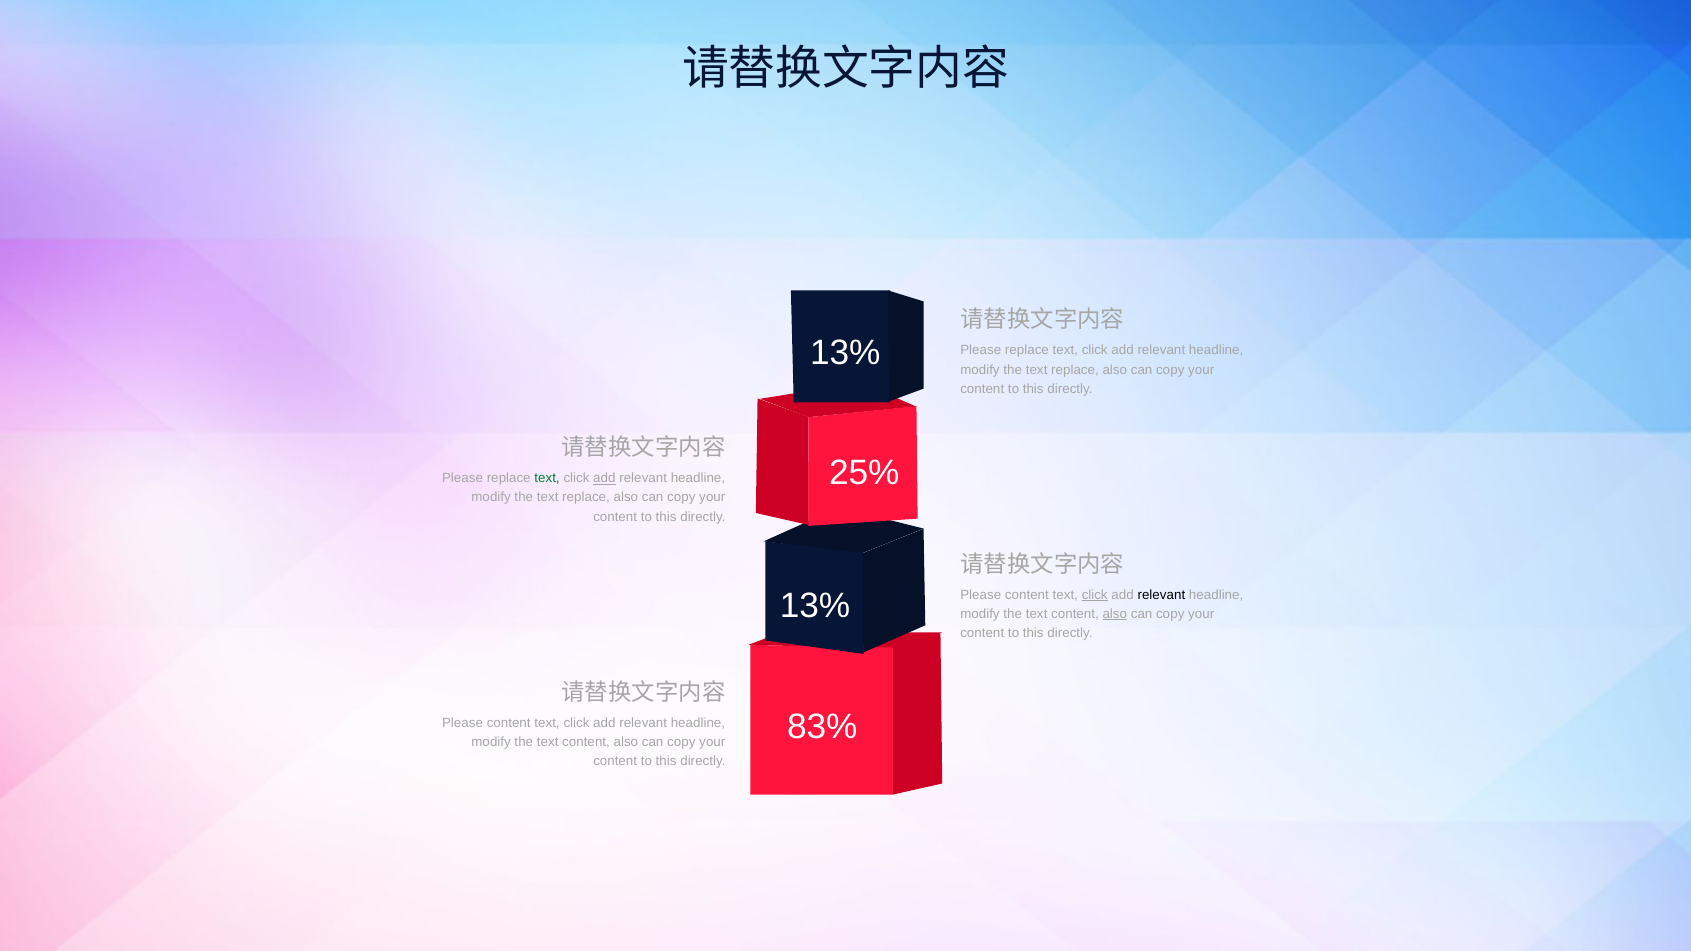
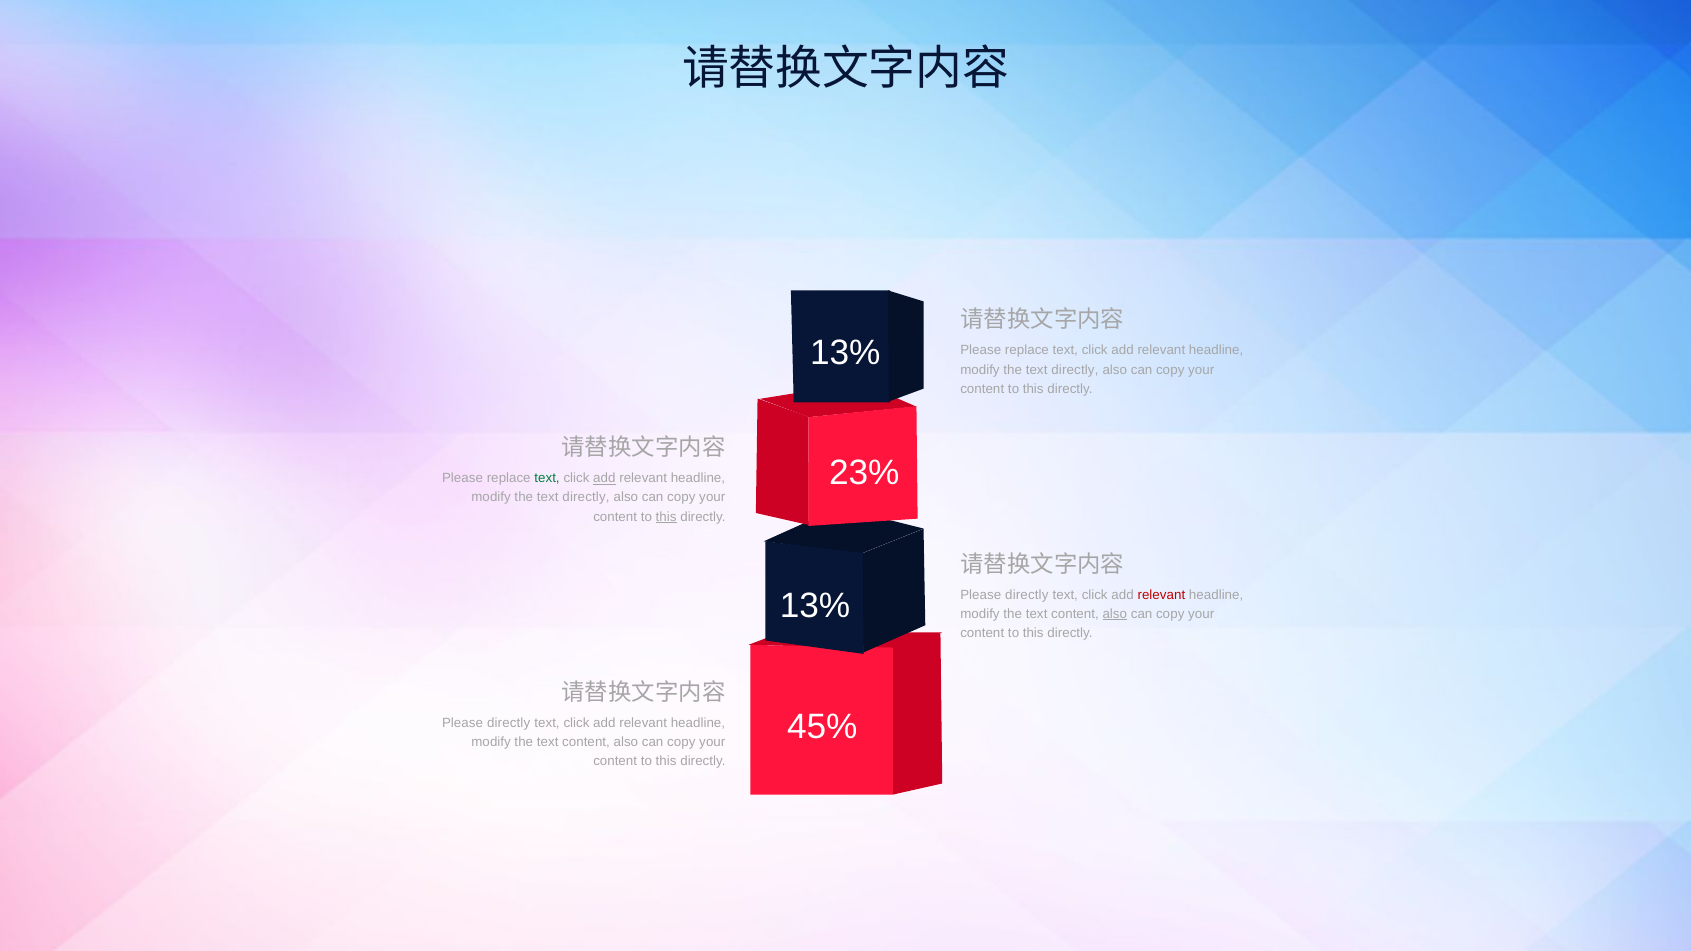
replace at (1075, 370): replace -> directly
25%: 25% -> 23%
replace at (586, 498): replace -> directly
this at (666, 517) underline: none -> present
content at (1027, 595): content -> directly
click at (1095, 595) underline: present -> none
relevant at (1161, 595) colour: black -> red
83%: 83% -> 45%
content at (509, 723): content -> directly
